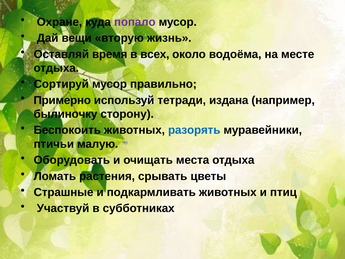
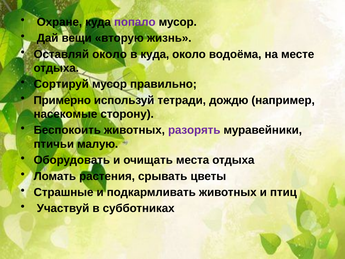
Оставляй время: время -> около
в всех: всех -> куда
издана: издана -> дождю
былиночку: былиночку -> насекомые
разорять colour: blue -> purple
